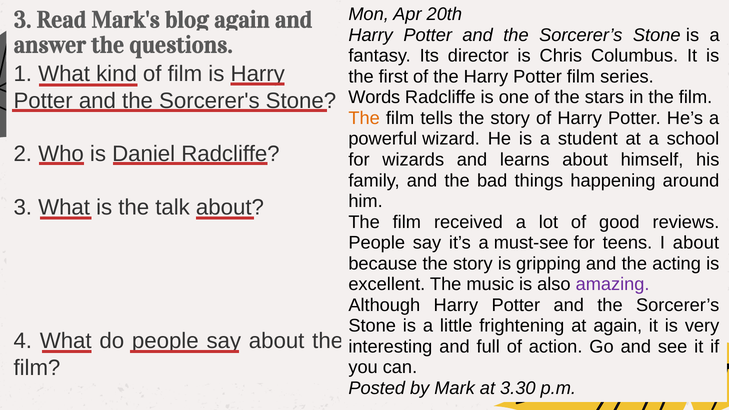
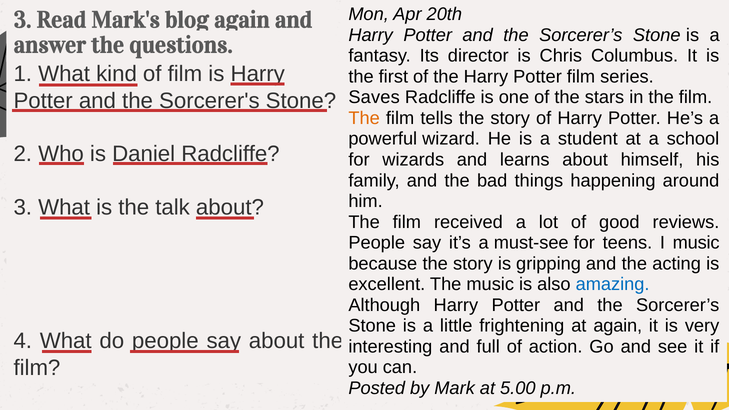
Words: Words -> Saves
I about: about -> music
amazing colour: purple -> blue
3.30: 3.30 -> 5.00
